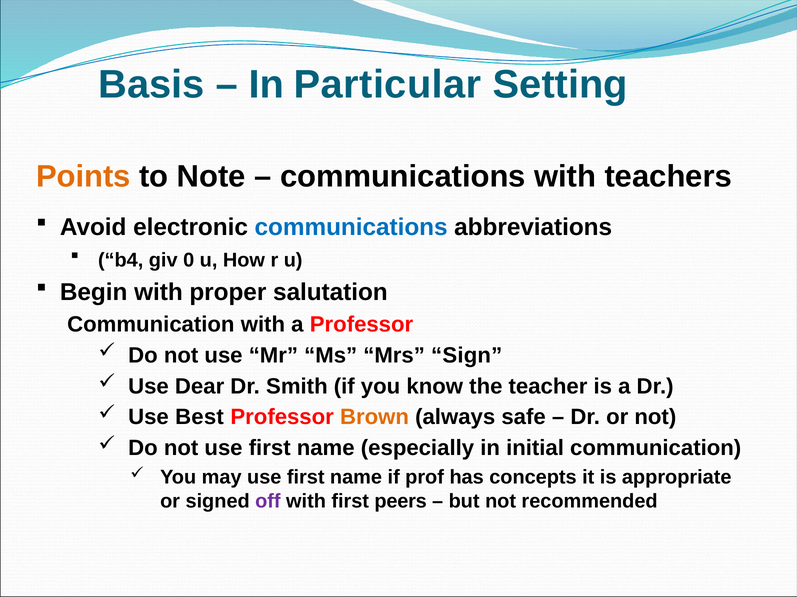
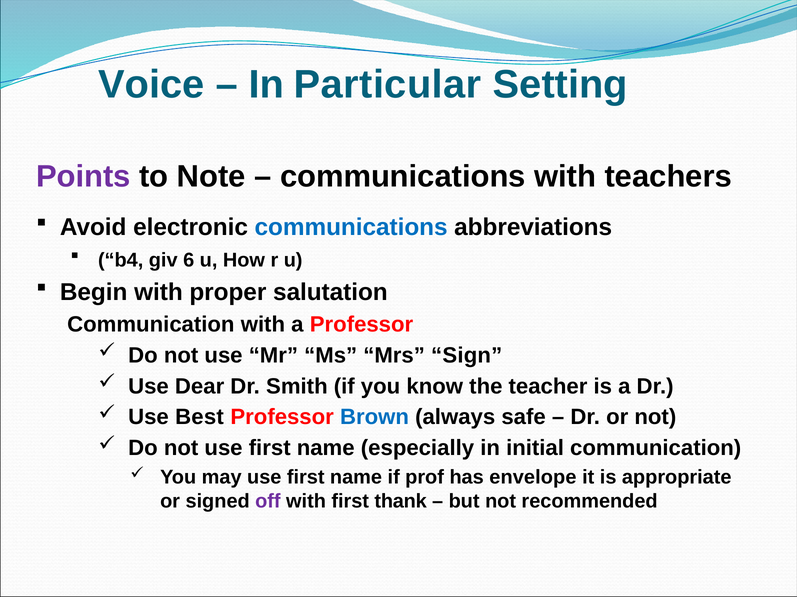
Basis: Basis -> Voice
Points colour: orange -> purple
0: 0 -> 6
Brown colour: orange -> blue
concepts: concepts -> envelope
peers: peers -> thank
